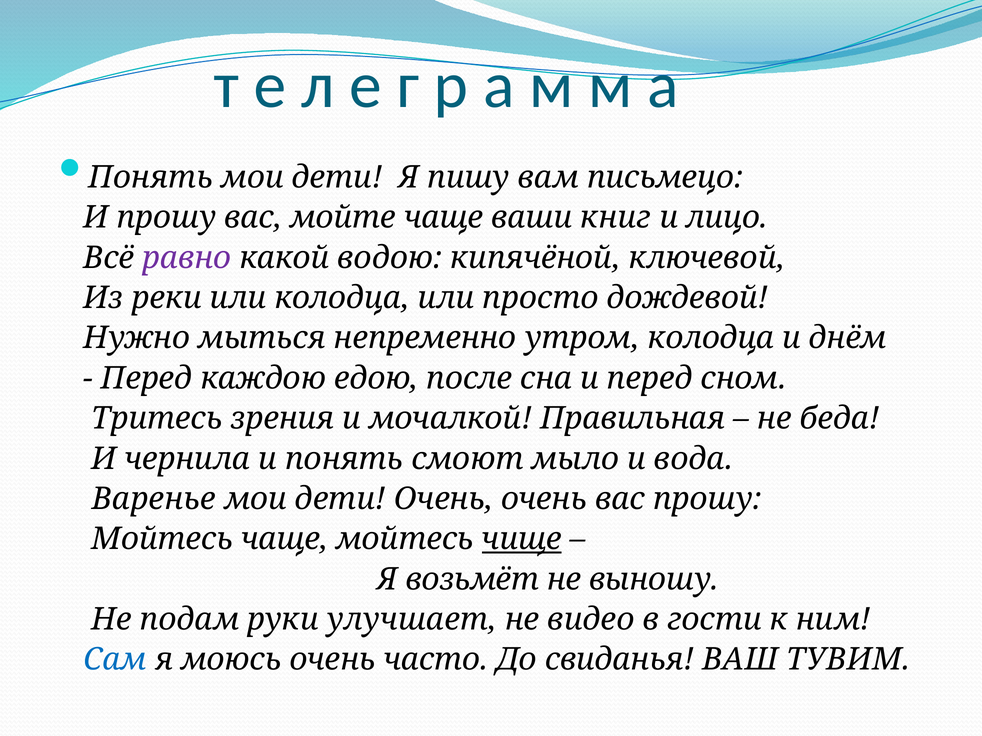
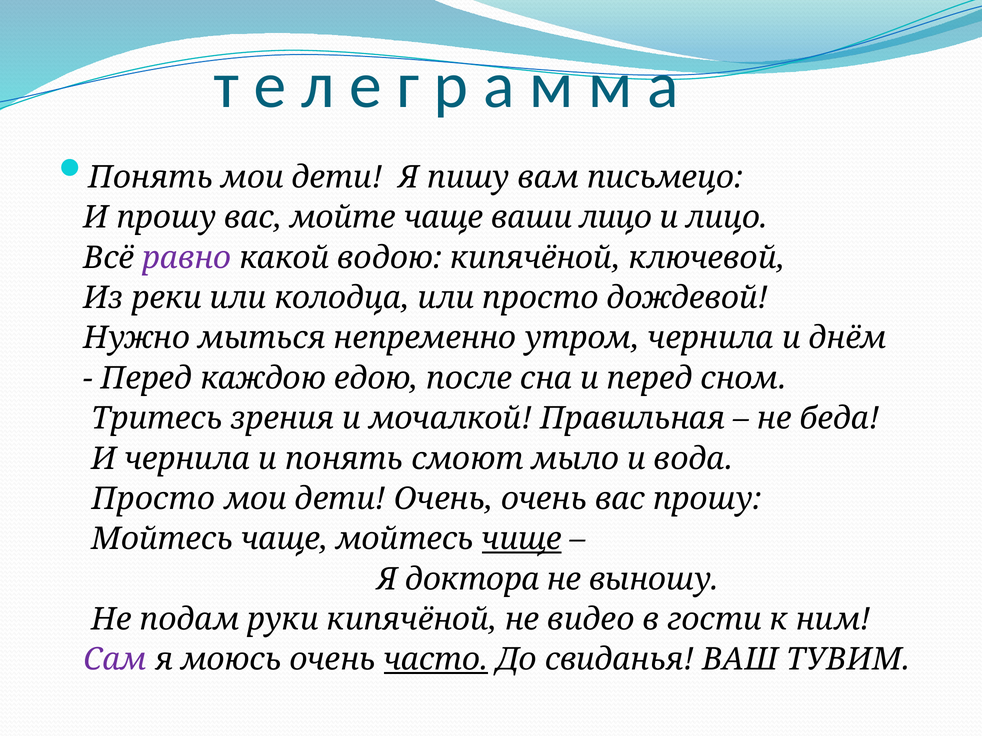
ваши книг: книг -> лицо
утром колодца: колодца -> чернила
Варенье at (154, 499): Варенье -> Просто
возьмёт: возьмёт -> доктора
руки улучшает: улучшает -> кипячёной
Сам colour: blue -> purple
часто underline: none -> present
